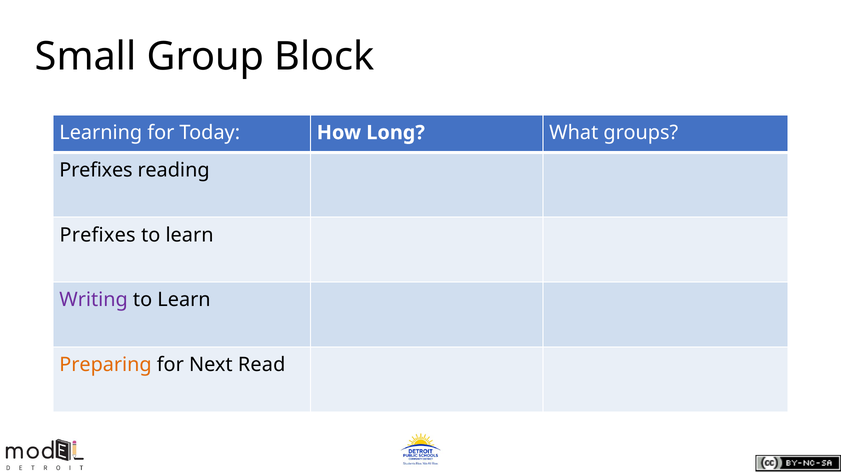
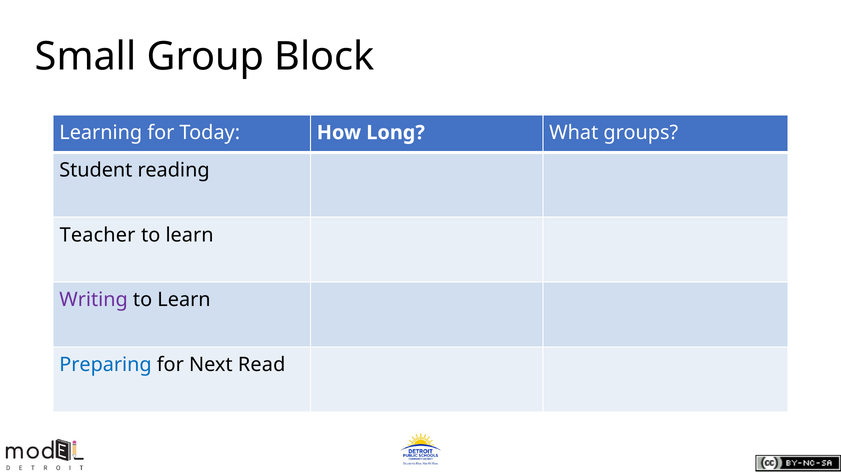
Prefixes at (96, 170): Prefixes -> Student
Prefixes at (98, 235): Prefixes -> Teacher
Preparing colour: orange -> blue
